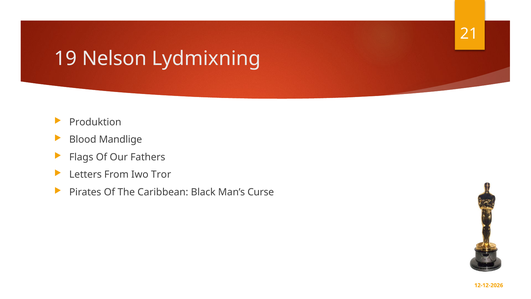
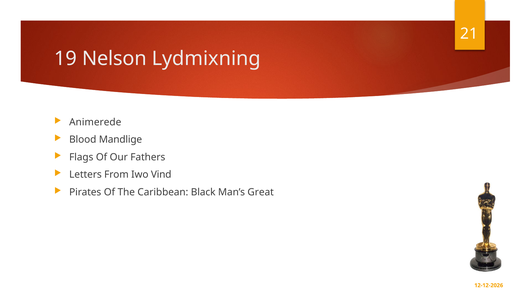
Produktion: Produktion -> Animerede
Tror: Tror -> Vind
Curse: Curse -> Great
